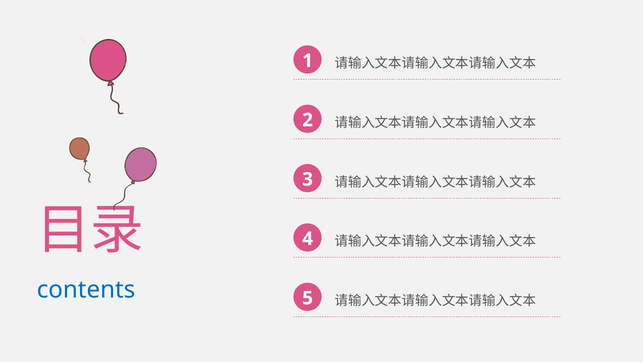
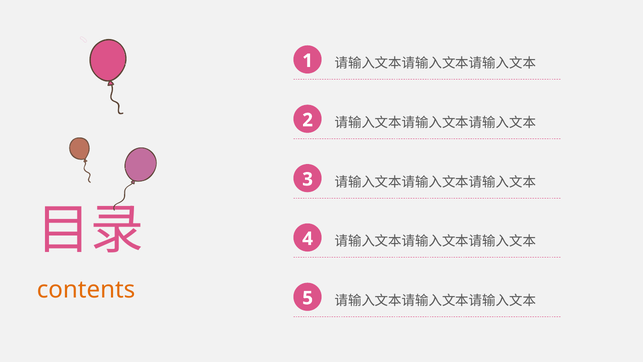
contents colour: blue -> orange
